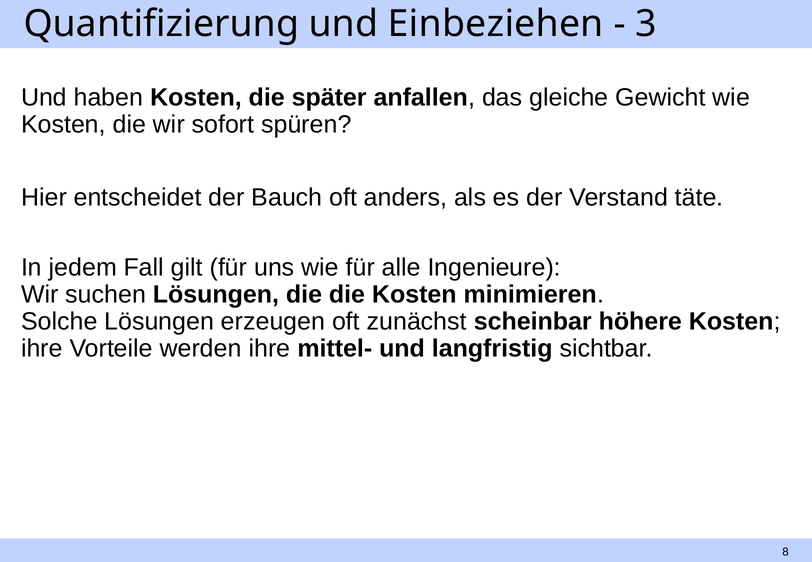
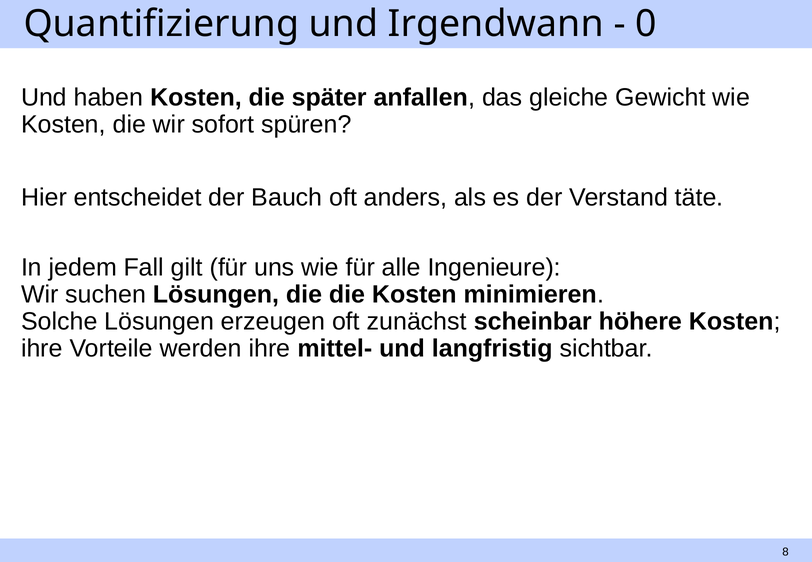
Einbeziehen: Einbeziehen -> Irgendwann
3: 3 -> 0
